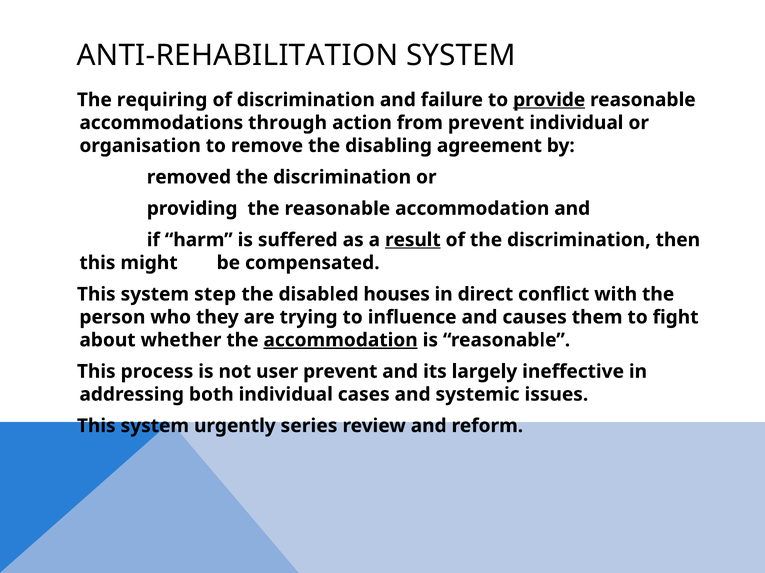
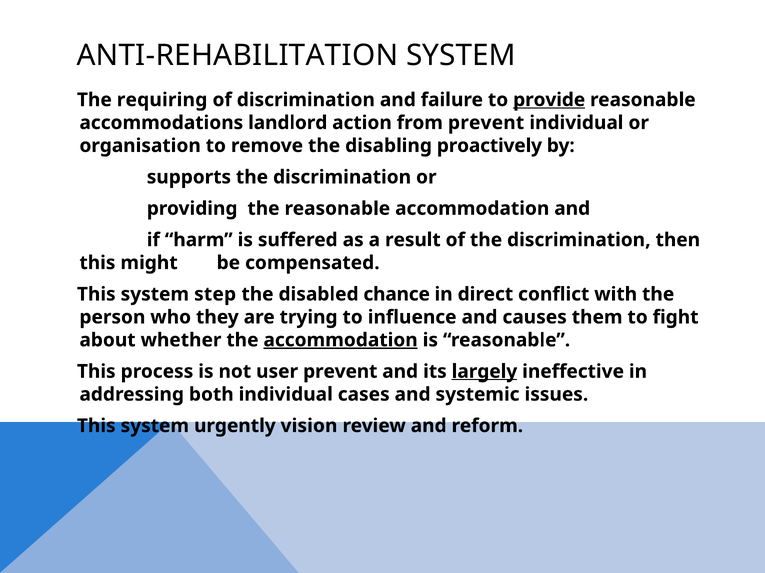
through: through -> landlord
agreement: agreement -> proactively
removed: removed -> supports
result underline: present -> none
houses: houses -> chance
largely underline: none -> present
series: series -> vision
